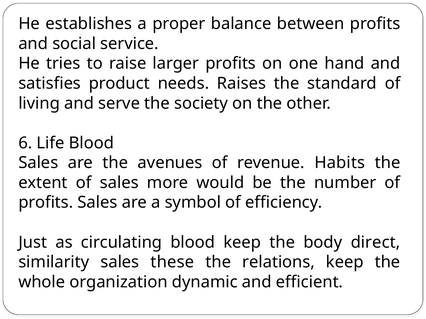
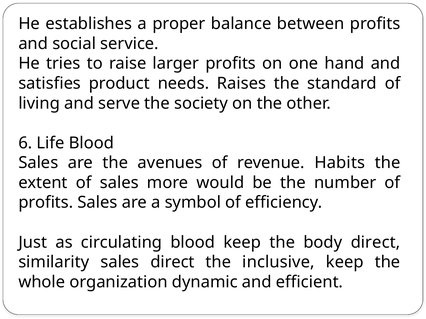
sales these: these -> direct
relations: relations -> inclusive
